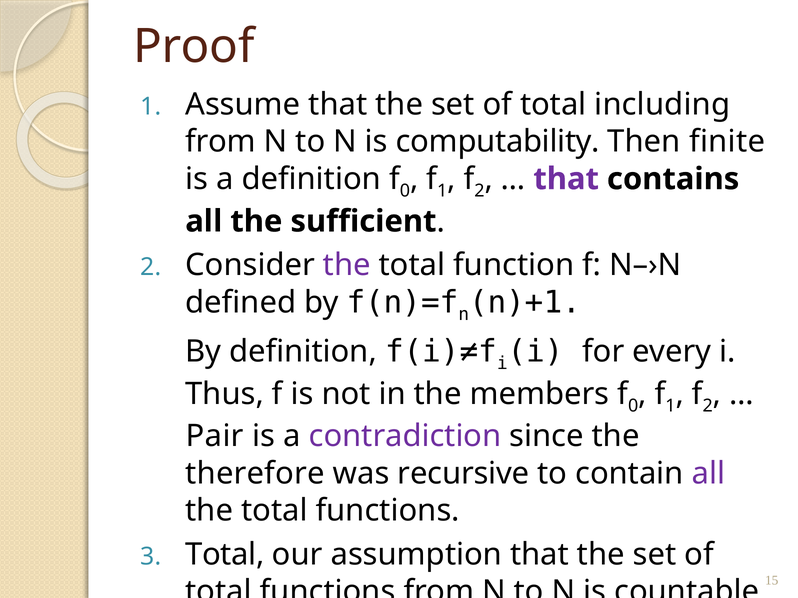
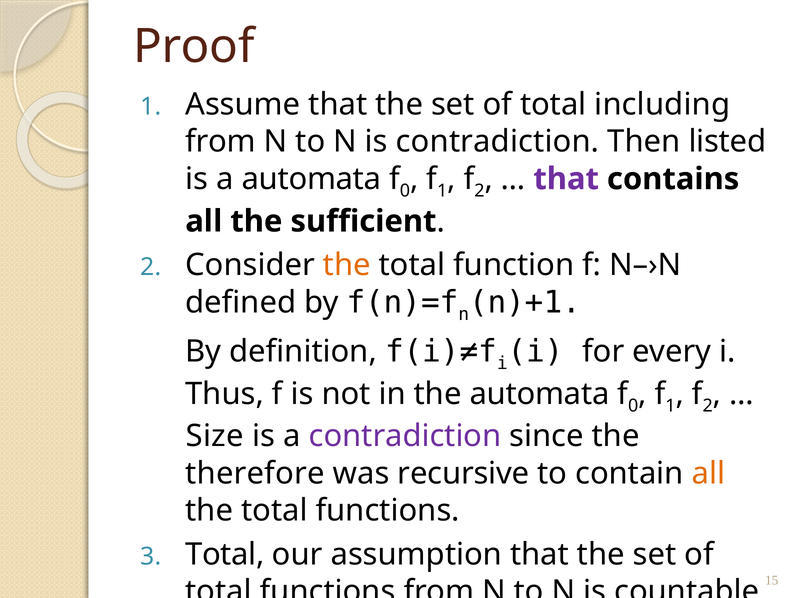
is computability: computability -> contradiction
finite: finite -> listed
a definition: definition -> automata
the at (347, 265) colour: purple -> orange
the members: members -> automata
Pair: Pair -> Size
all at (708, 474) colour: purple -> orange
